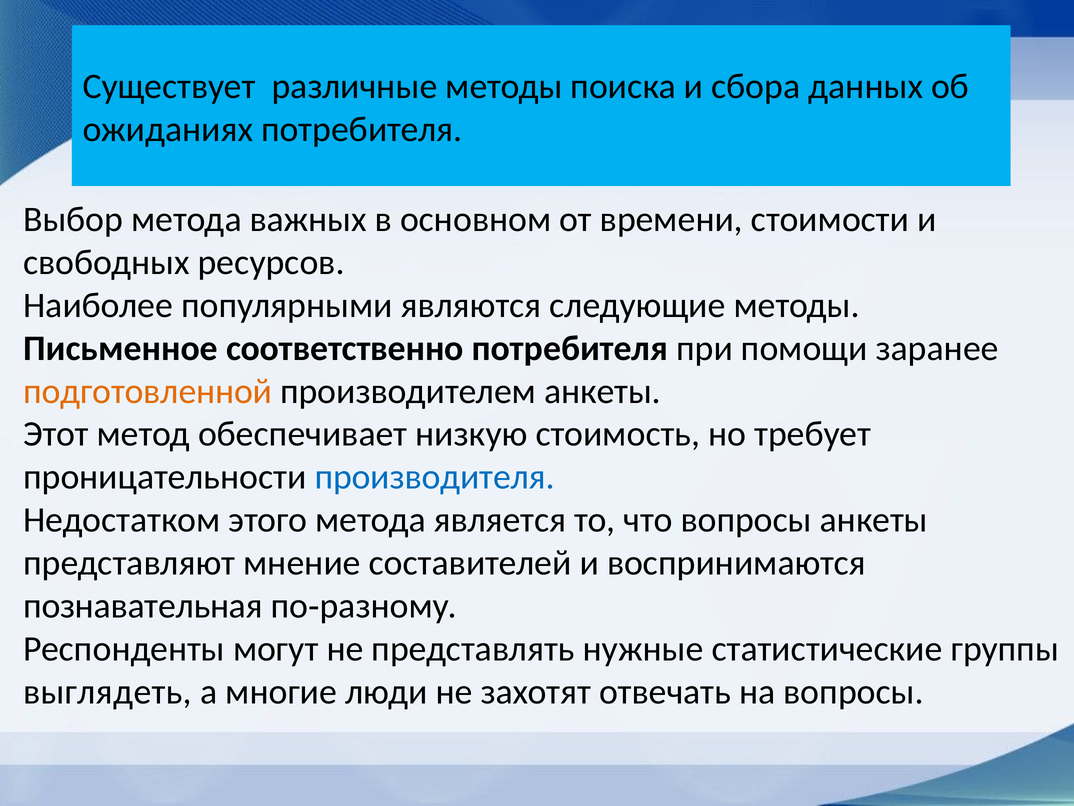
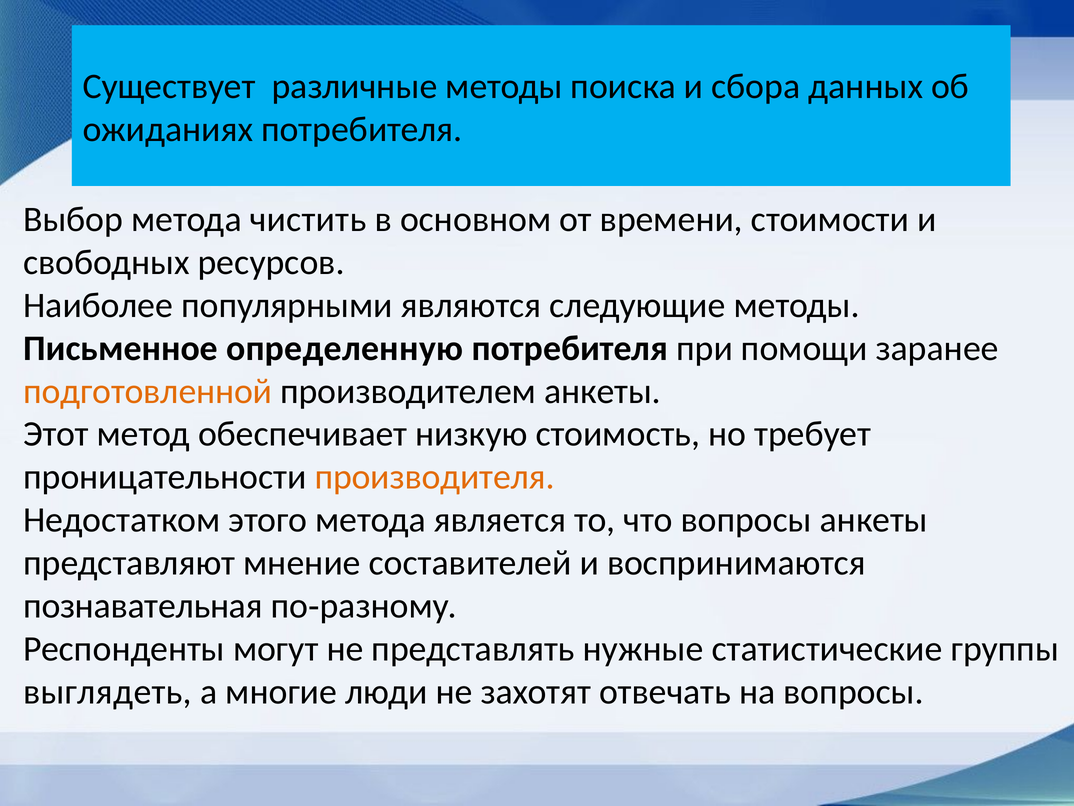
важных: важных -> чистить
соответственно: соответственно -> определенную
производителя colour: blue -> orange
